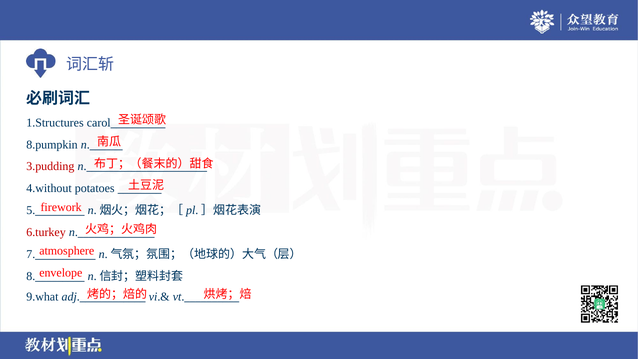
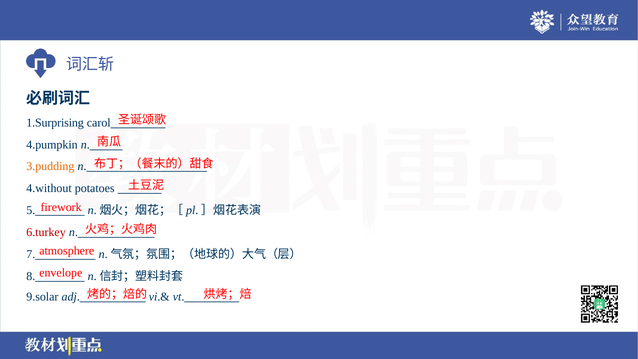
1.Structures: 1.Structures -> 1.Surprising
8.pumpkin: 8.pumpkin -> 4.pumpkin
3.pudding colour: red -> orange
9.what: 9.what -> 9.solar
